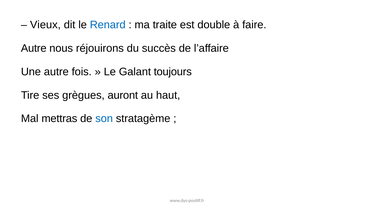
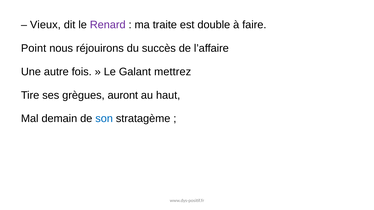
Renard colour: blue -> purple
Autre at (34, 48): Autre -> Point
toujours: toujours -> mettrez
mettras: mettras -> demain
